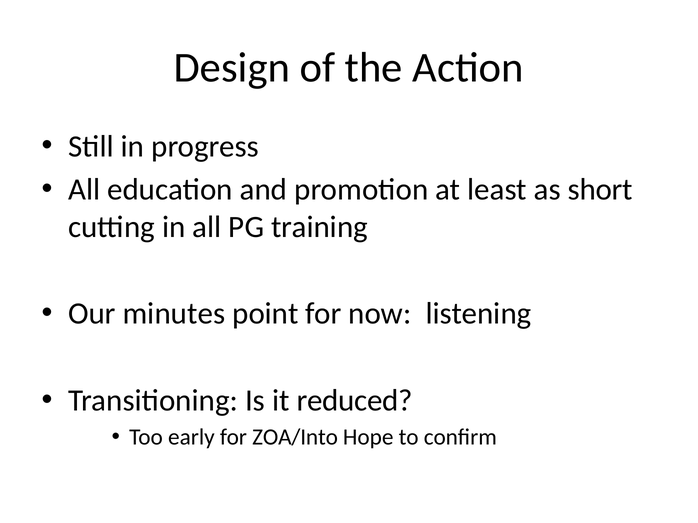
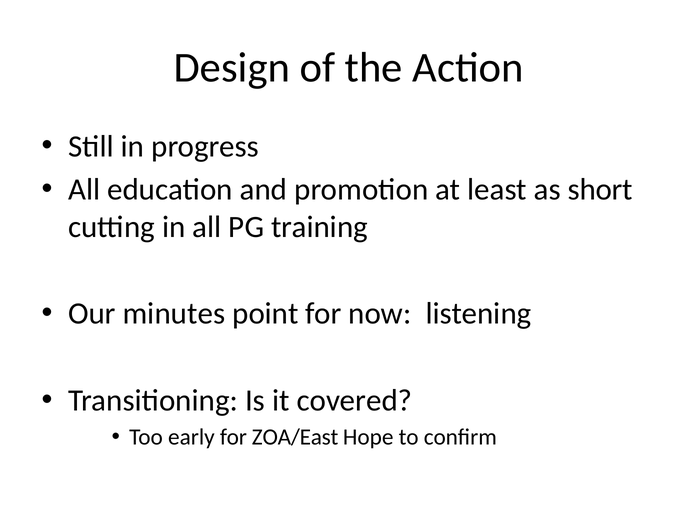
reduced: reduced -> covered
ZOA/Into: ZOA/Into -> ZOA/East
